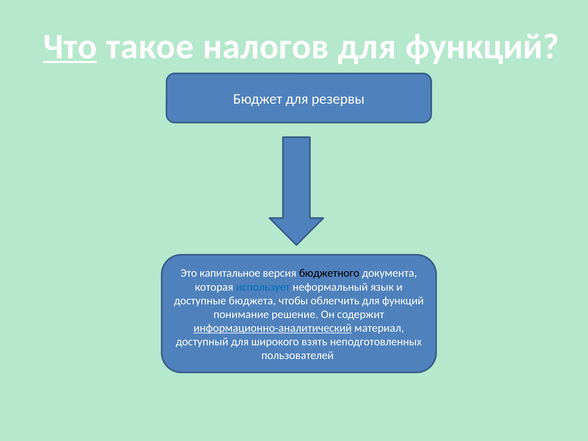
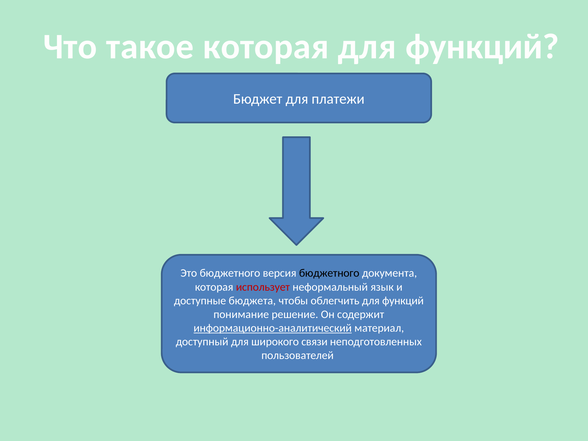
Что underline: present -> none
такое налогов: налогов -> которая
резервы: резервы -> платежи
Это капитальное: капитальное -> бюджетного
использует colour: blue -> red
взять: взять -> связи
